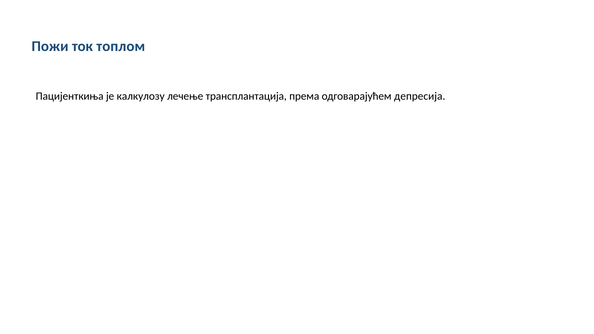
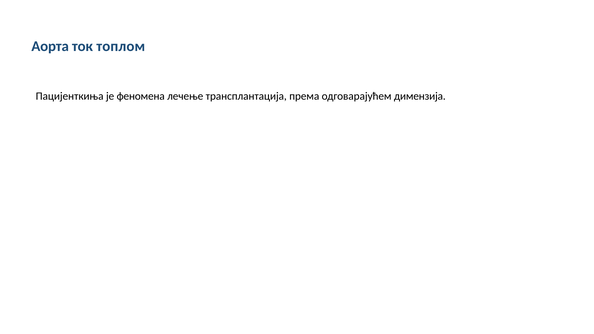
Пожи: Пожи -> Аорта
калкулозу: калкулозу -> феномена
депресија: депресија -> димензија
